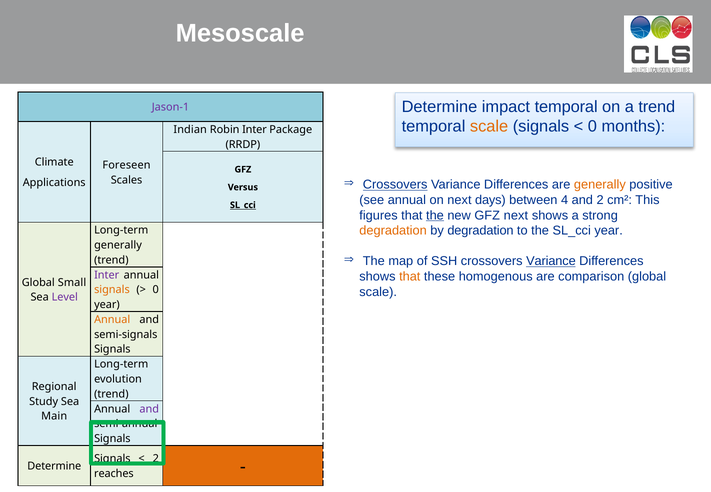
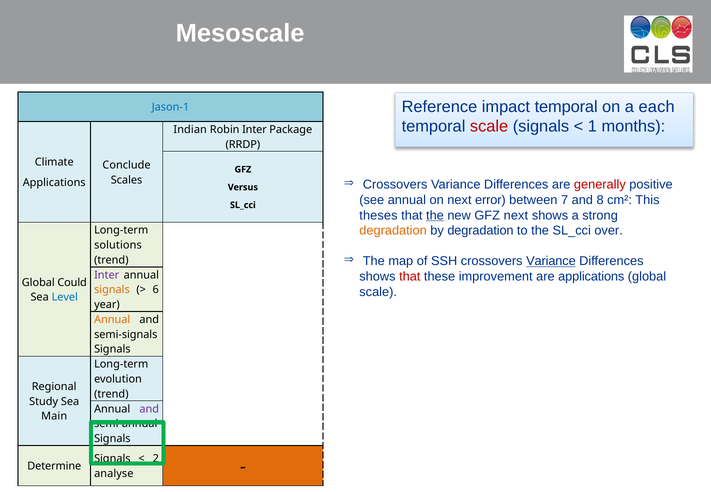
Determine at (439, 107): Determine -> Reference
a trend: trend -> each
Jason-1 colour: purple -> blue
scale at (489, 127) colour: orange -> red
0 at (592, 127): 0 -> 1
Foreseen: Foreseen -> Conclude
Crossovers at (395, 185) underline: present -> none
generally at (600, 185) colour: orange -> red
days: days -> error
4: 4 -> 7
and 2: 2 -> 8
SL_cci at (243, 205) underline: present -> none
figures: figures -> theses
SL_cci year: year -> over
generally at (118, 245): generally -> solutions
that at (410, 277) colour: orange -> red
homogenous: homogenous -> improvement
are comparison: comparison -> applications
Small: Small -> Could
0 at (156, 290): 0 -> 6
Level colour: purple -> blue
reaches: reaches -> analyse
